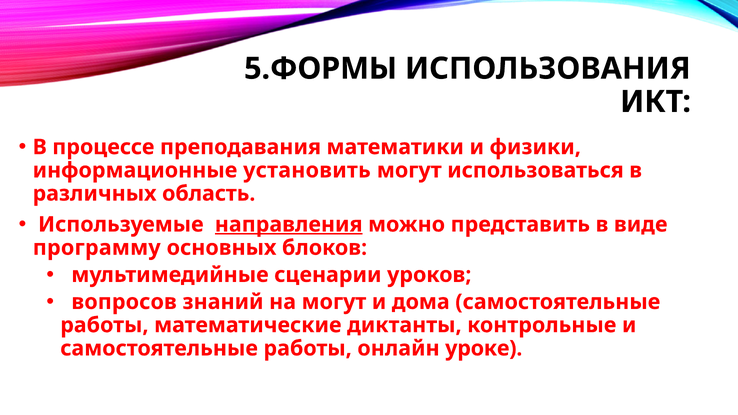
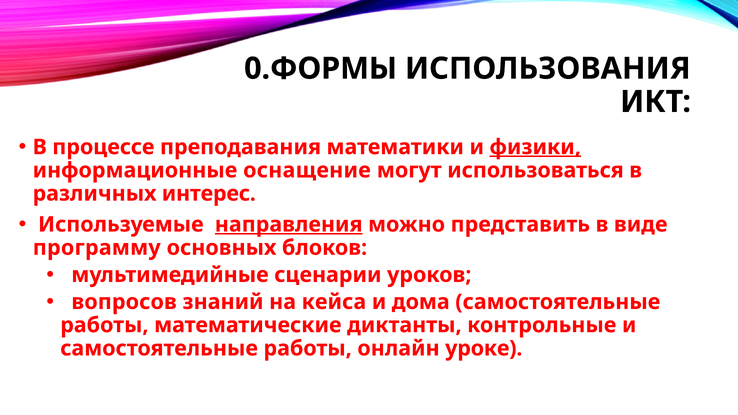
5.ФОРМЫ: 5.ФОРМЫ -> 0.ФОРМЫ
физики underline: none -> present
установить: установить -> оснащение
область: область -> интерес
на могут: могут -> кейса
